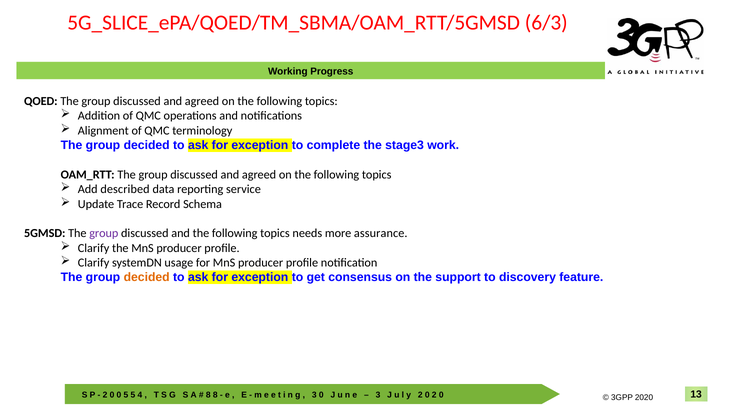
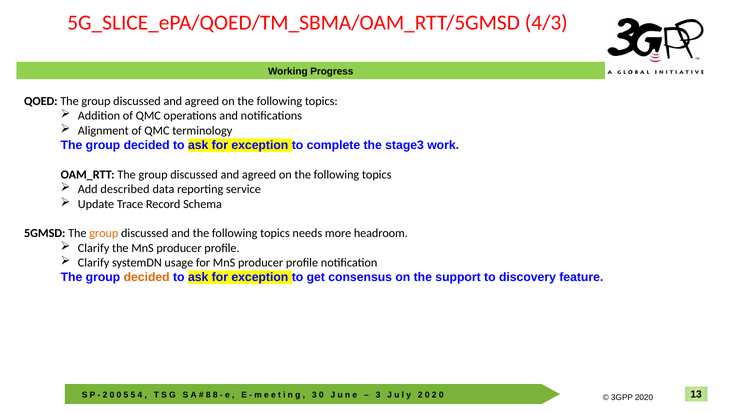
6/3: 6/3 -> 4/3
group at (104, 233) colour: purple -> orange
assurance: assurance -> headroom
